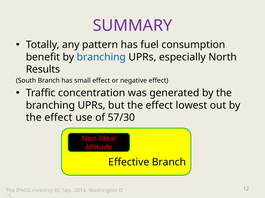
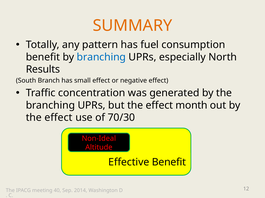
SUMMARY colour: purple -> orange
lowest: lowest -> month
57/30: 57/30 -> 70/30
Effective Branch: Branch -> Benefit
